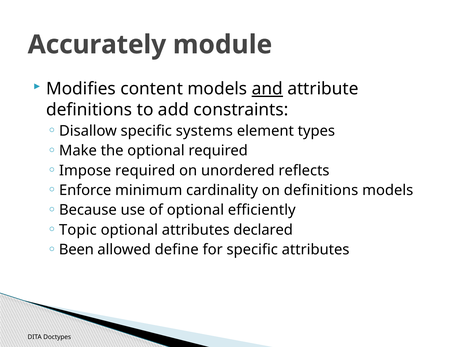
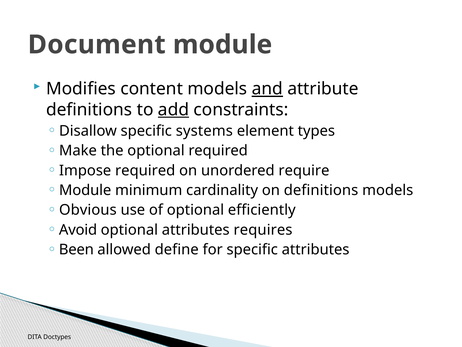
Accurately: Accurately -> Document
add underline: none -> present
reflects: reflects -> require
Enforce at (85, 190): Enforce -> Module
Because: Because -> Obvious
Topic: Topic -> Avoid
declared: declared -> requires
